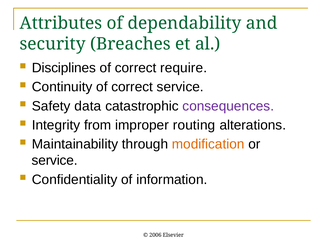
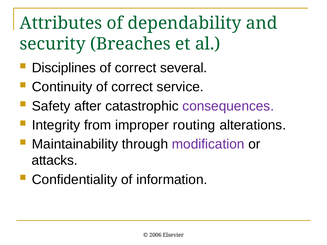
require: require -> several
data: data -> after
modification colour: orange -> purple
service at (55, 161): service -> attacks
